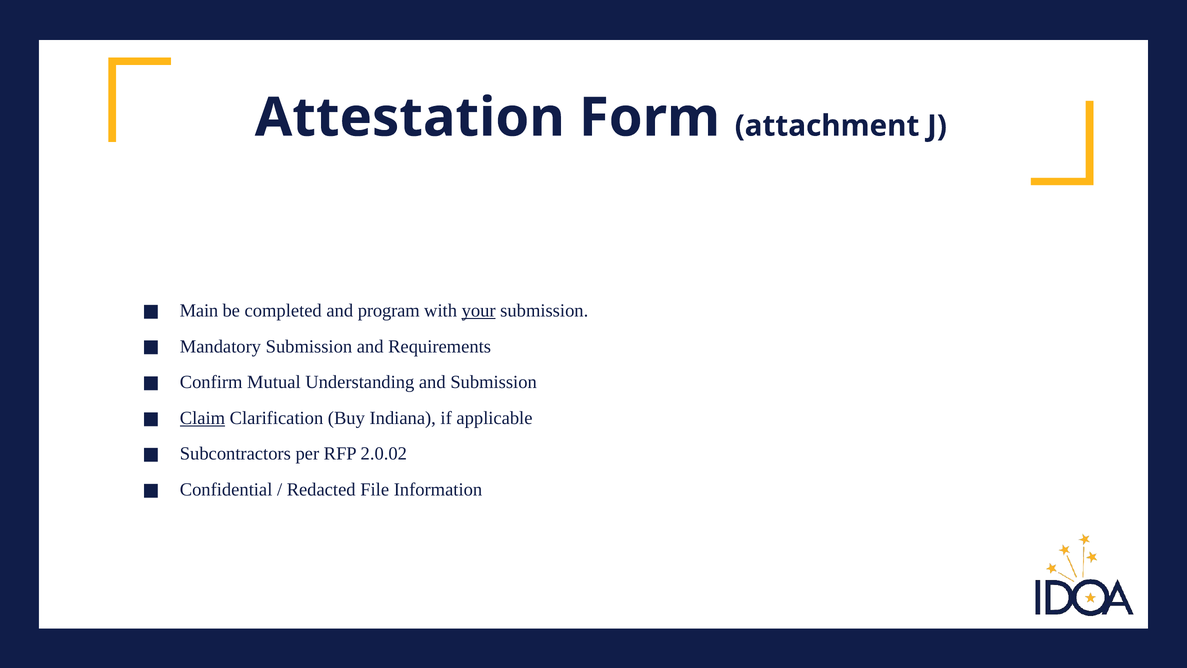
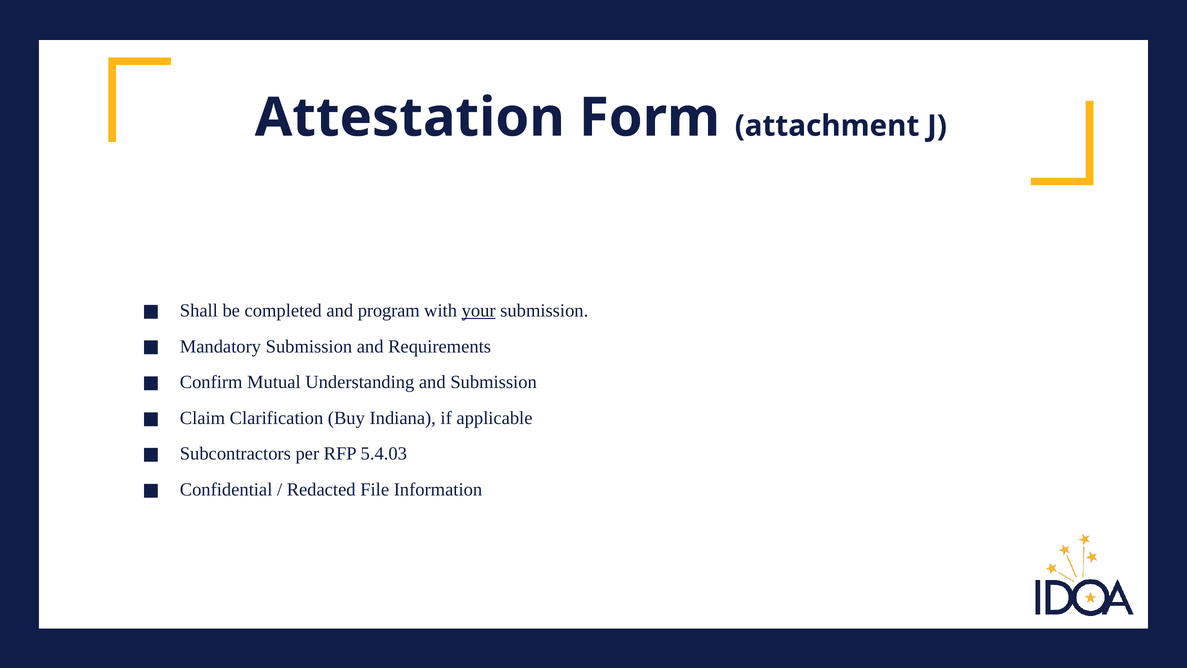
Main: Main -> Shall
Claim underline: present -> none
2.0.02: 2.0.02 -> 5.4.03
